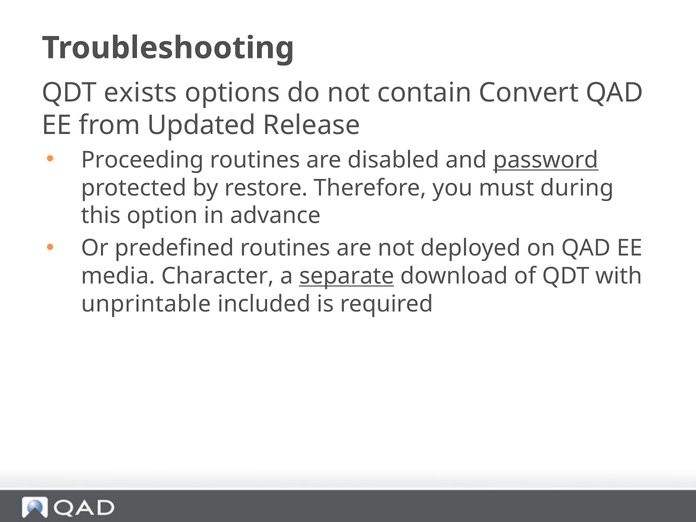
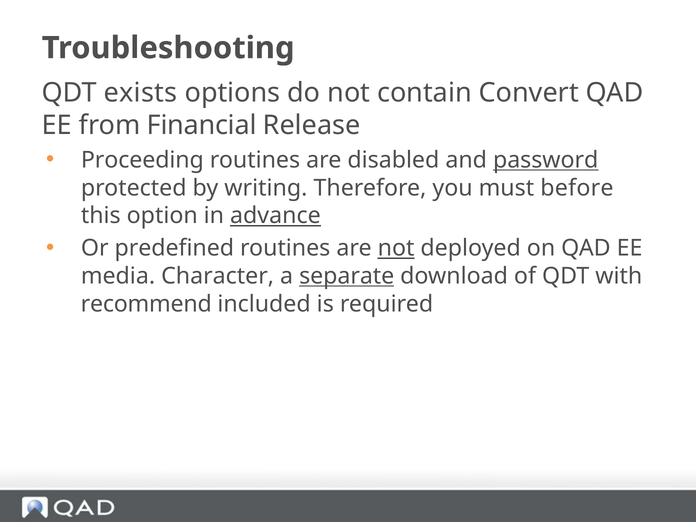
Updated: Updated -> Financial
restore: restore -> writing
during: during -> before
advance underline: none -> present
not at (396, 248) underline: none -> present
unprintable: unprintable -> recommend
